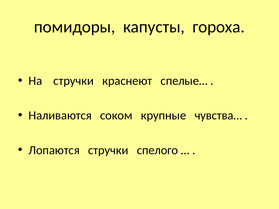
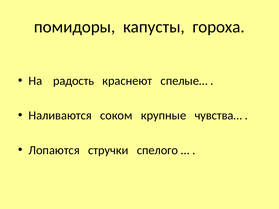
На стручки: стручки -> радость
